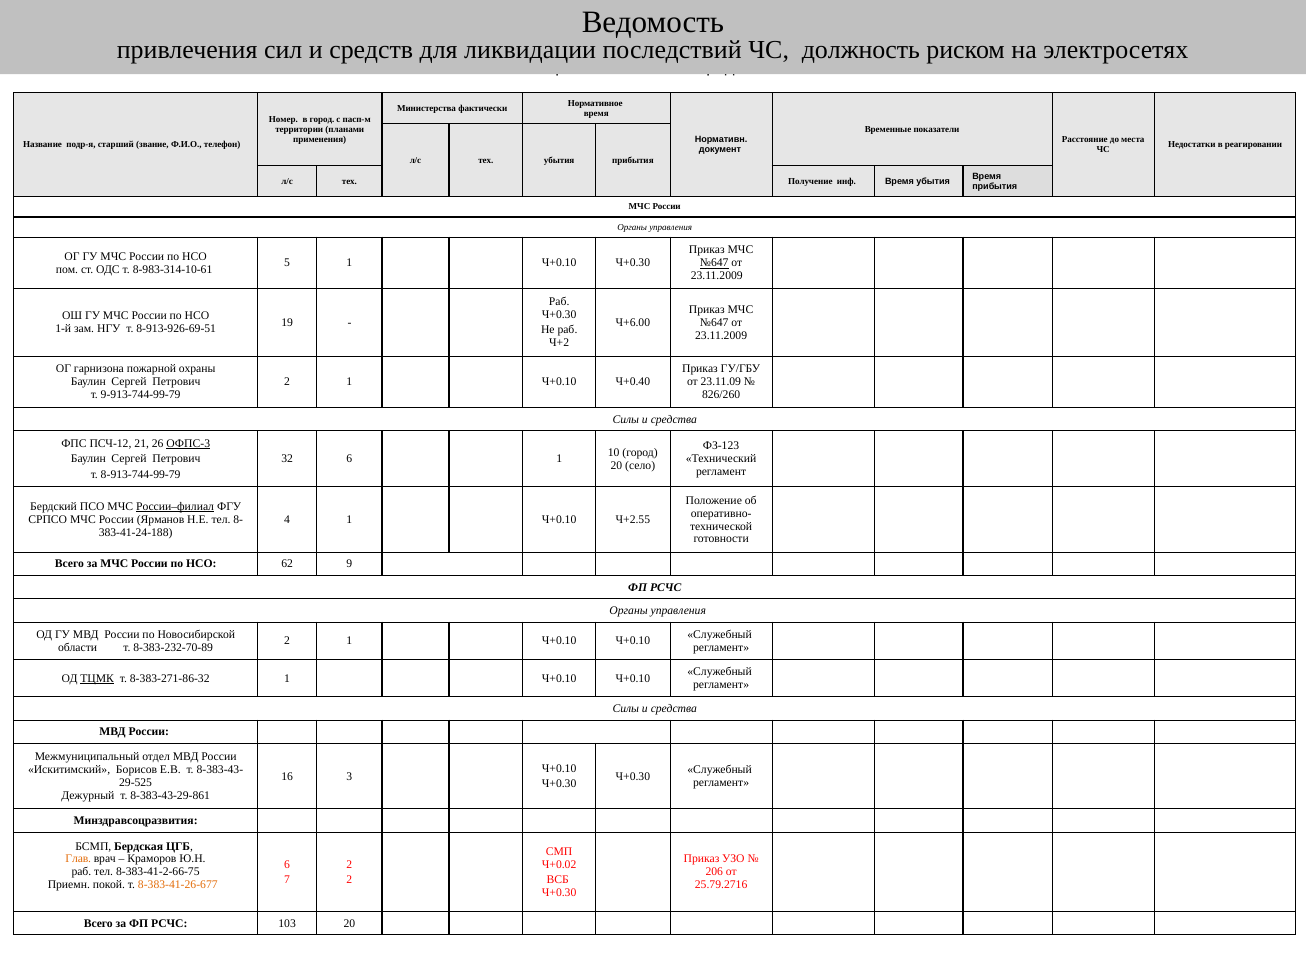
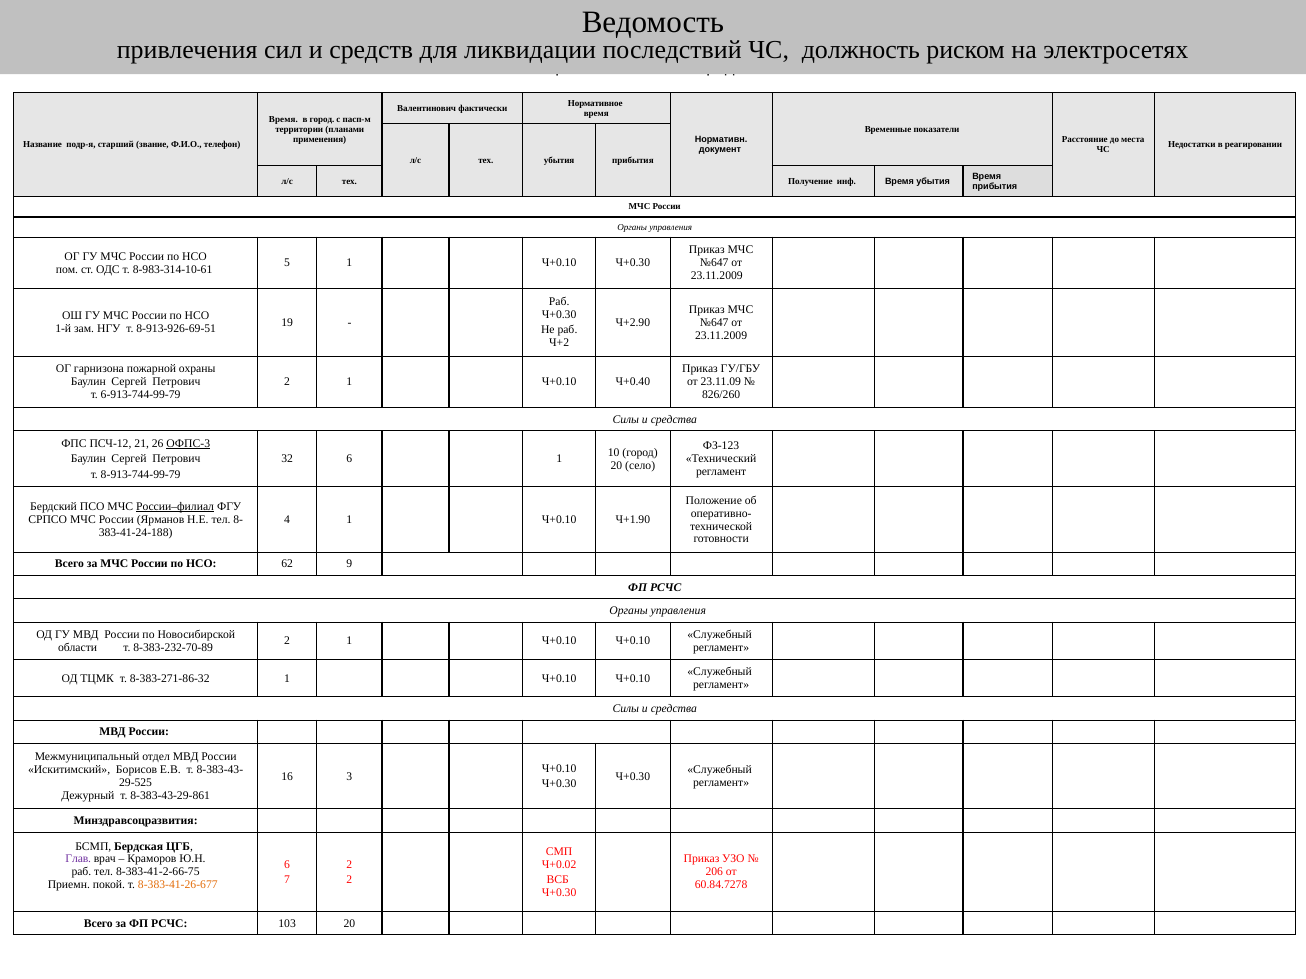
Министерства: Министерства -> Валентинович
Номер at (283, 119): Номер -> Время
№647 at (714, 263) underline: present -> none
Ч+6.00: Ч+6.00 -> Ч+2.90
9-913-744-99-79: 9-913-744-99-79 -> 6-913-744-99-79
Ч+2.55: Ч+2.55 -> Ч+1.90
ТЦМК underline: present -> none
Глав colour: orange -> purple
25.79.2716: 25.79.2716 -> 60.84.7278
